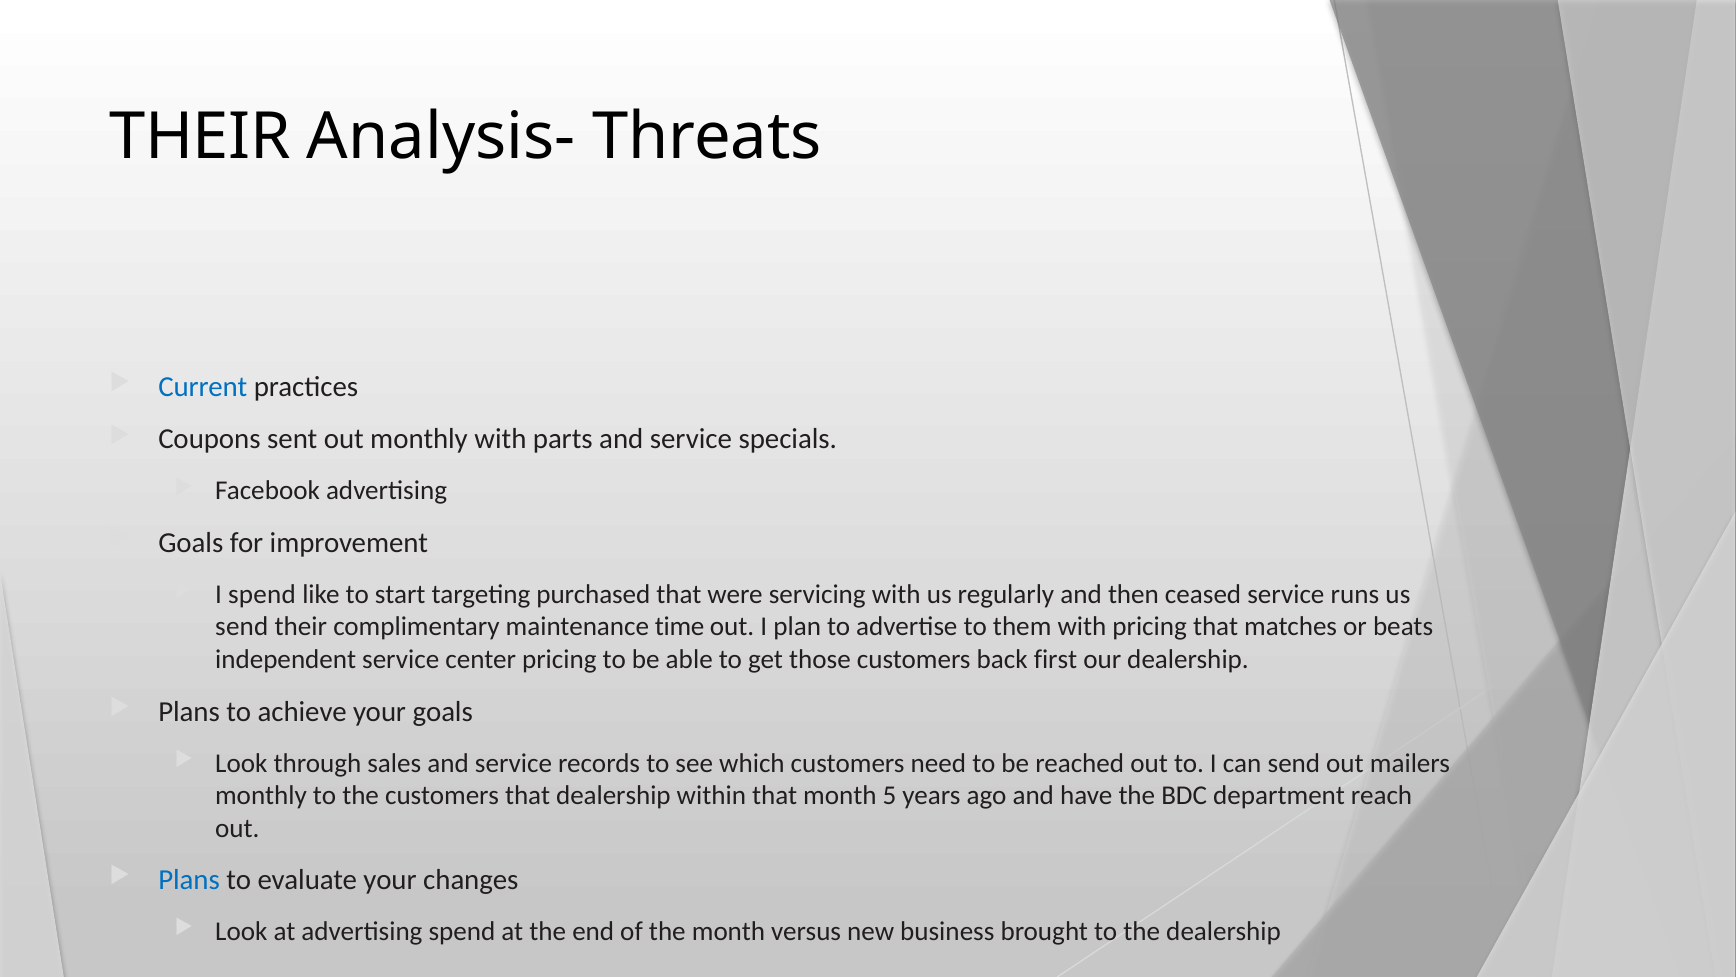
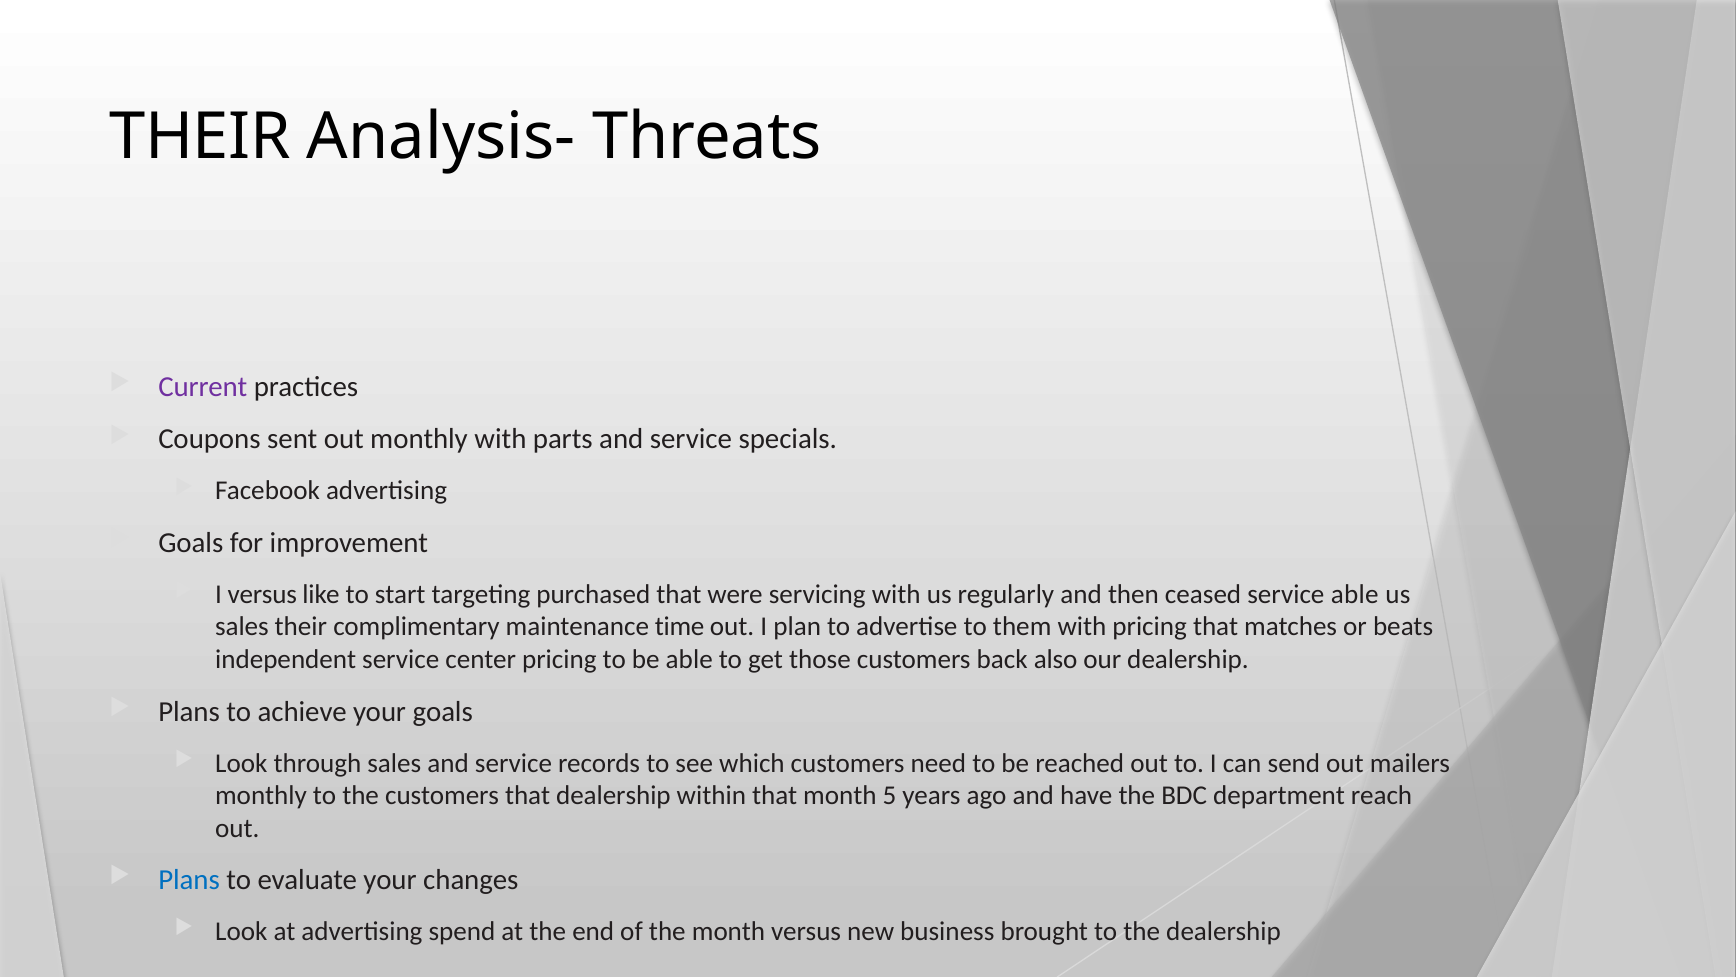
Current colour: blue -> purple
I spend: spend -> versus
service runs: runs -> able
send at (242, 627): send -> sales
first: first -> also
